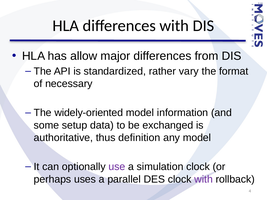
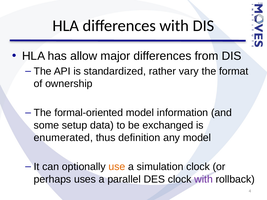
necessary: necessary -> ownership
widely-oriented: widely-oriented -> formal-oriented
authoritative: authoritative -> enumerated
use colour: purple -> orange
